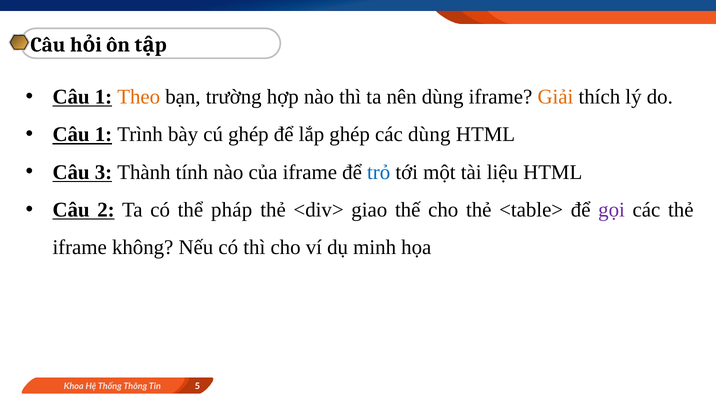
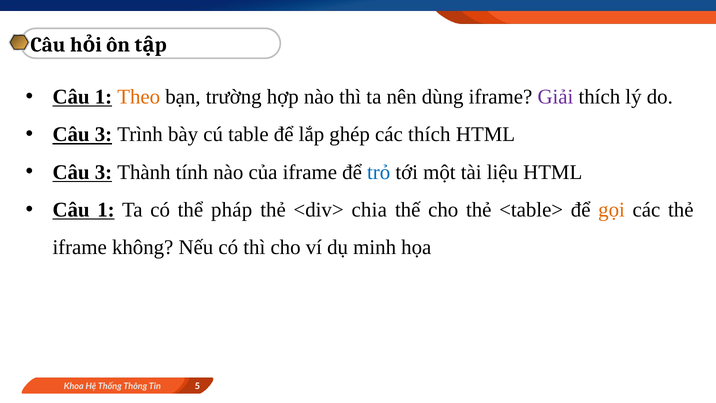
Giải colour: orange -> purple
1 at (103, 134): 1 -> 3
cú ghép: ghép -> table
các dùng: dùng -> thích
2 at (106, 210): 2 -> 1
giao: giao -> chia
gọi colour: purple -> orange
